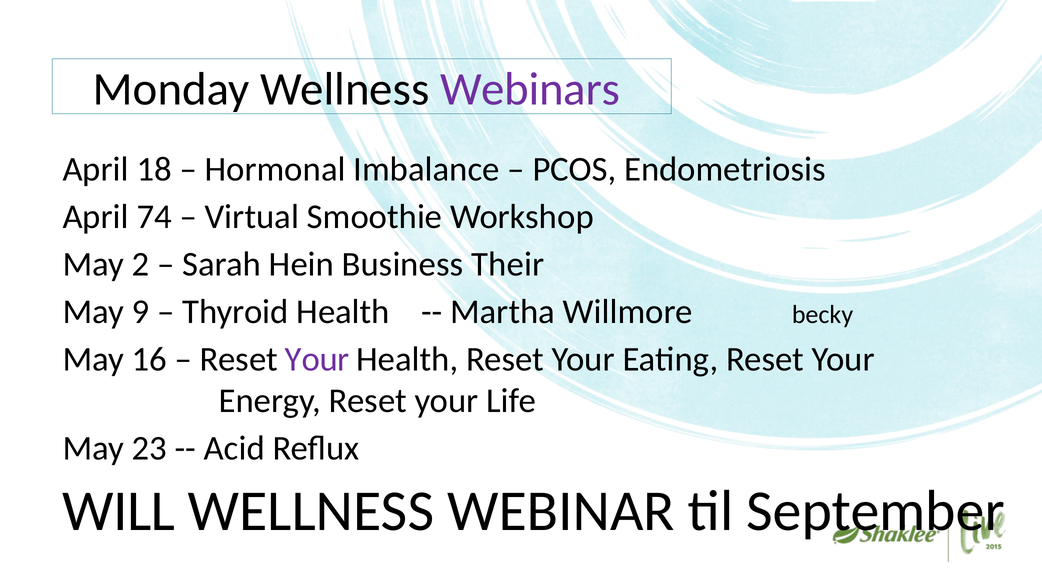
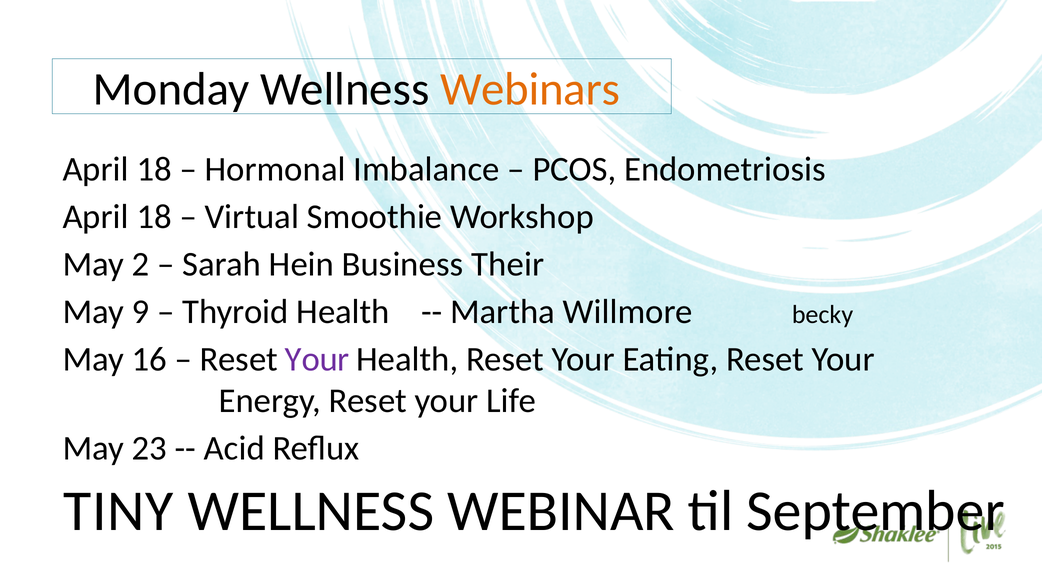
Webinars colour: purple -> orange
74 at (154, 217): 74 -> 18
WILL: WILL -> TINY
